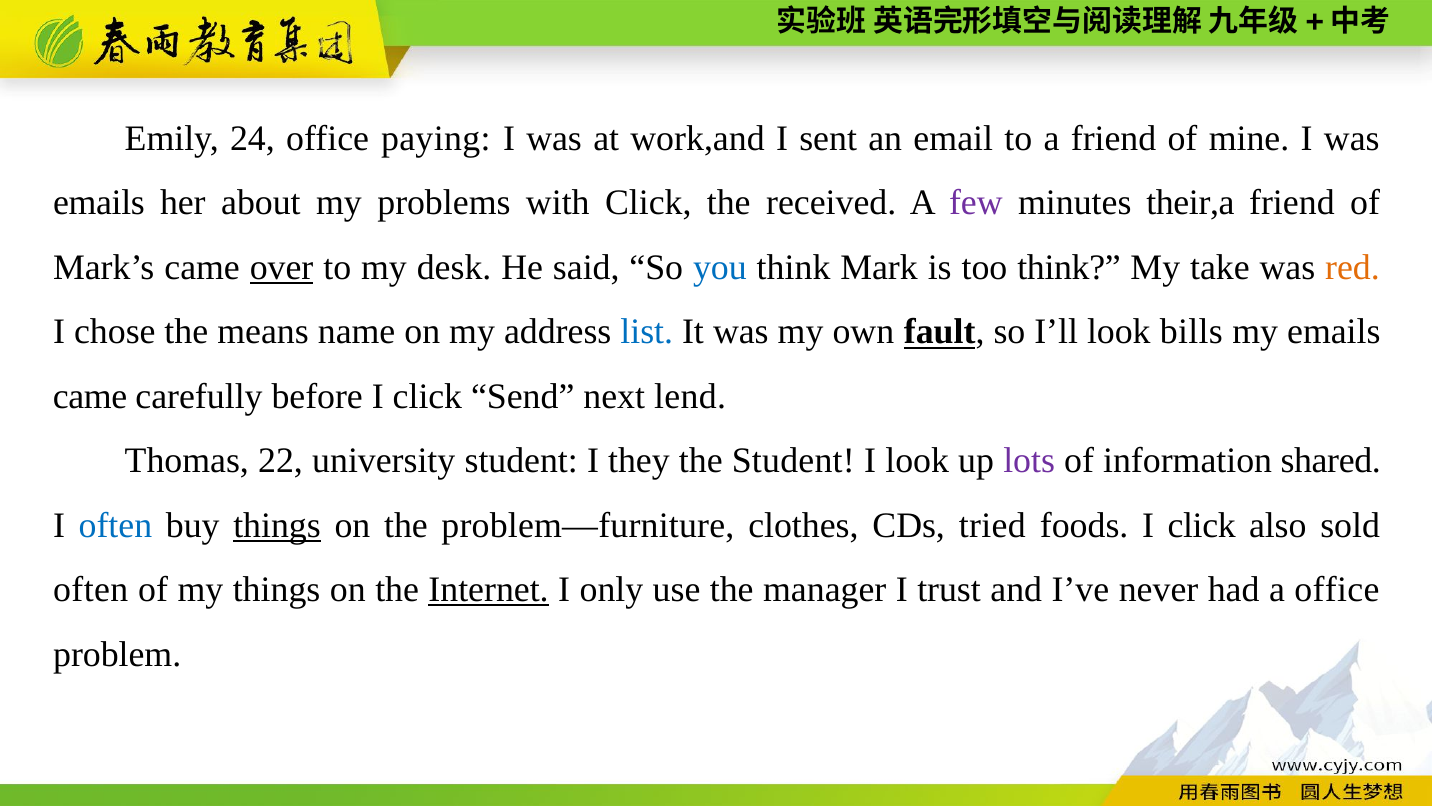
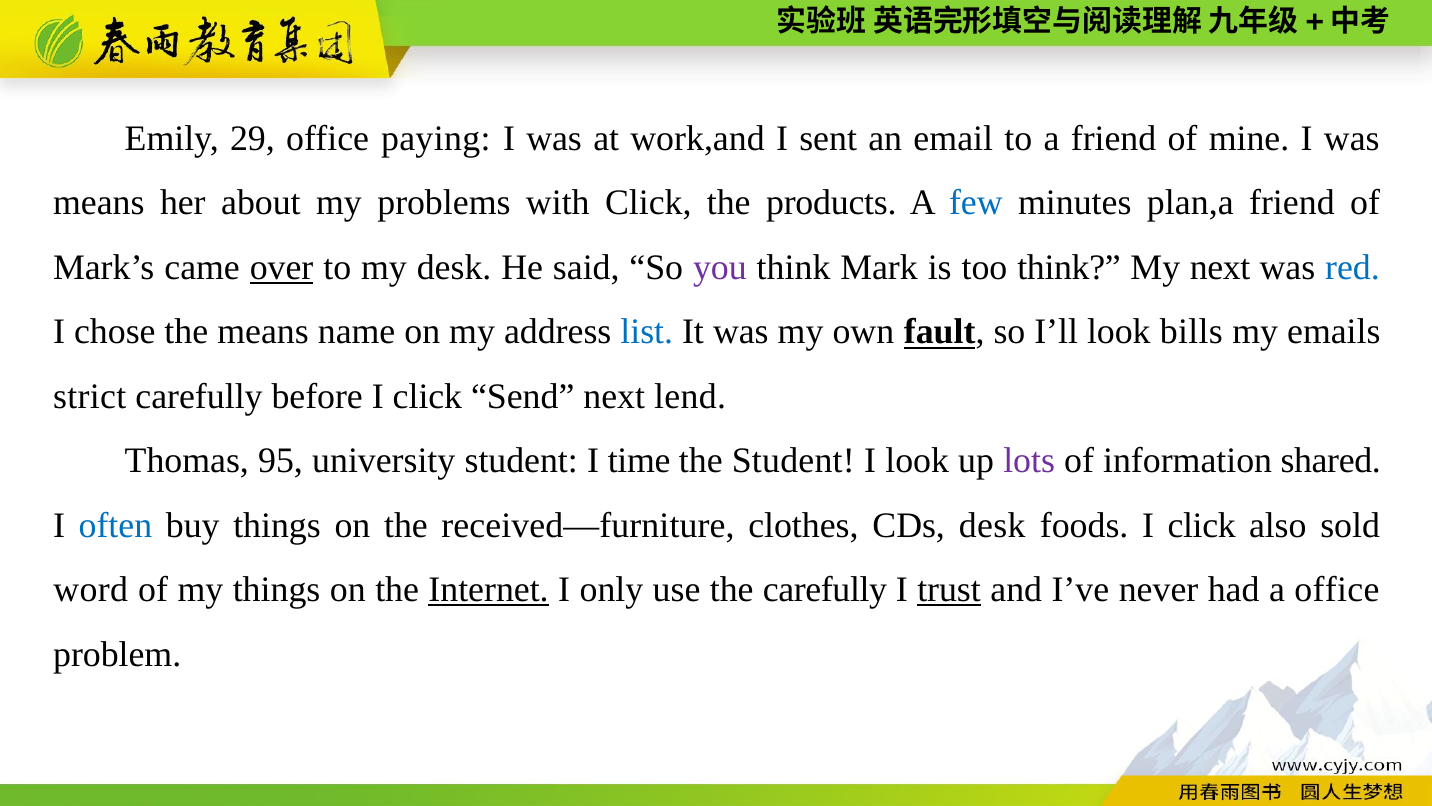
24: 24 -> 29
emails at (99, 203): emails -> means
received: received -> products
few colour: purple -> blue
their,a: their,a -> plan,a
you colour: blue -> purple
My take: take -> next
red colour: orange -> blue
came at (90, 396): came -> strict
22: 22 -> 95
they: they -> time
things at (277, 525) underline: present -> none
problem—furniture: problem—furniture -> received—furniture
CDs tried: tried -> desk
often at (91, 590): often -> word
the manager: manager -> carefully
trust underline: none -> present
